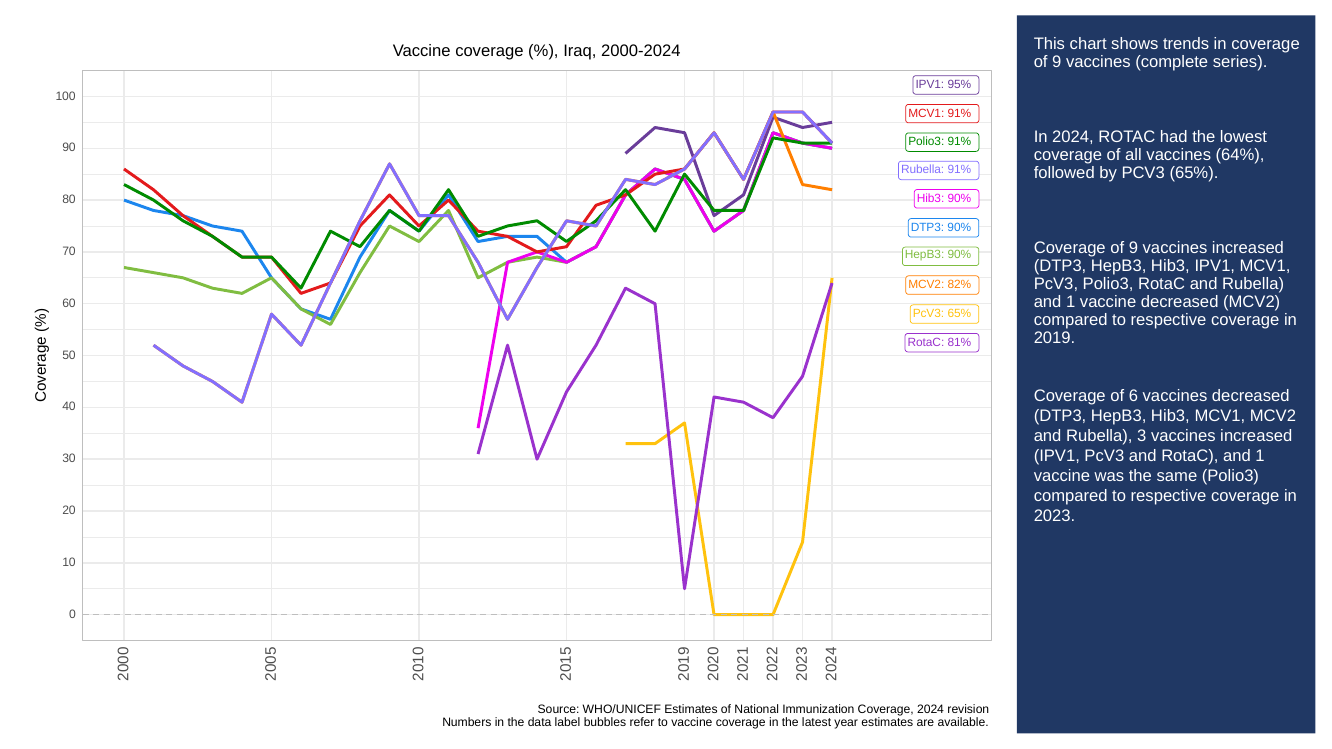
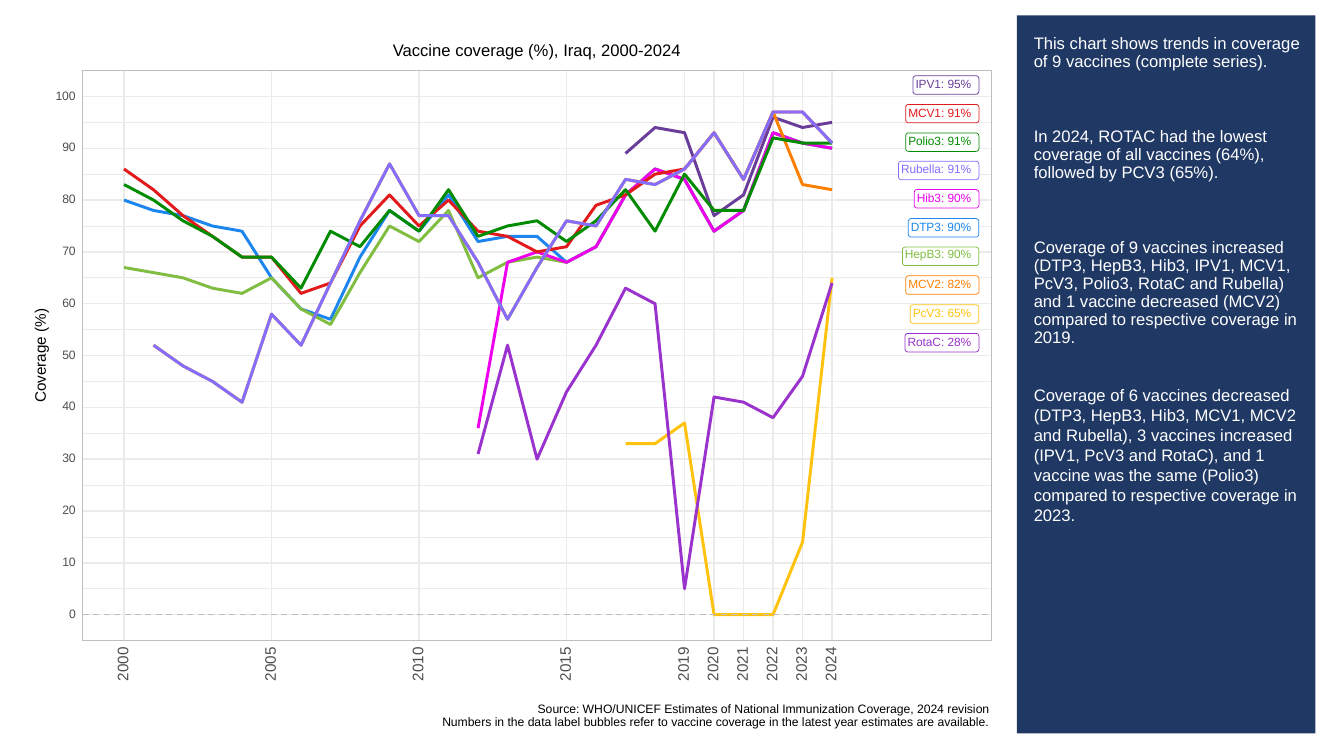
81%: 81% -> 28%
